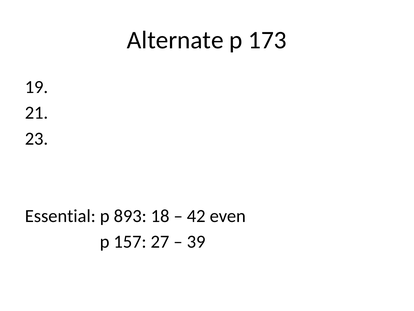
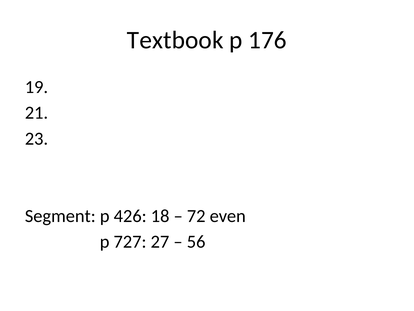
Alternate: Alternate -> Textbook
173: 173 -> 176
Essential: Essential -> Segment
893: 893 -> 426
42: 42 -> 72
157: 157 -> 727
39: 39 -> 56
